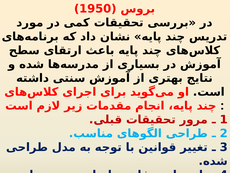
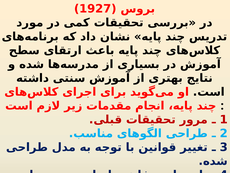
1950: 1950 -> 1927
